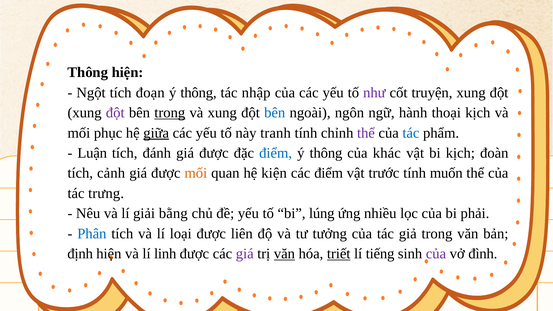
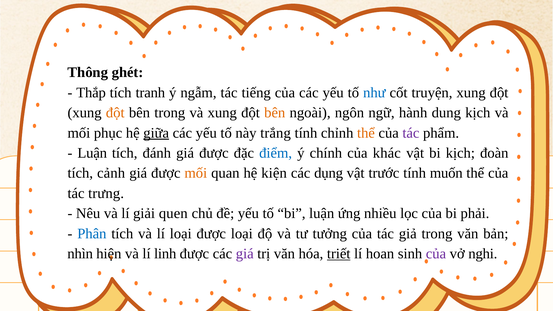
Thông hiện: hiện -> ghét
Ngột: Ngột -> Thắp
đoạn: đoạn -> tranh
thông at (199, 93): thông -> ngẫm
nhập: nhập -> tiếng
như colour: purple -> blue
đột at (115, 113) colour: purple -> orange
trong at (170, 113) underline: present -> none
bên at (275, 113) colour: blue -> orange
thoại: thoại -> dung
tranh: tranh -> trắng
thể at (366, 133) colour: purple -> orange
tác at (411, 133) colour: blue -> purple
thông at (326, 153): thông -> chính
các điểm: điểm -> dụng
bằng: bằng -> quen
bi lúng: lúng -> luận
được liên: liên -> loại
định: định -> nhìn
văn at (284, 254) underline: present -> none
tiếng: tiếng -> hoan
đình: đình -> nghi
